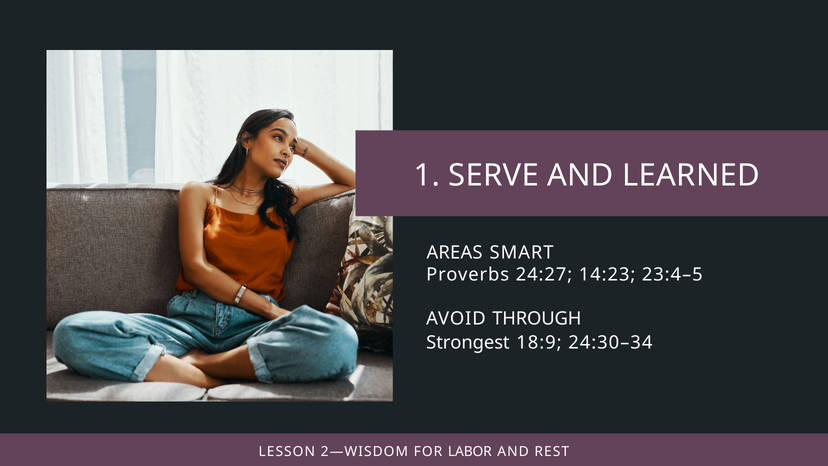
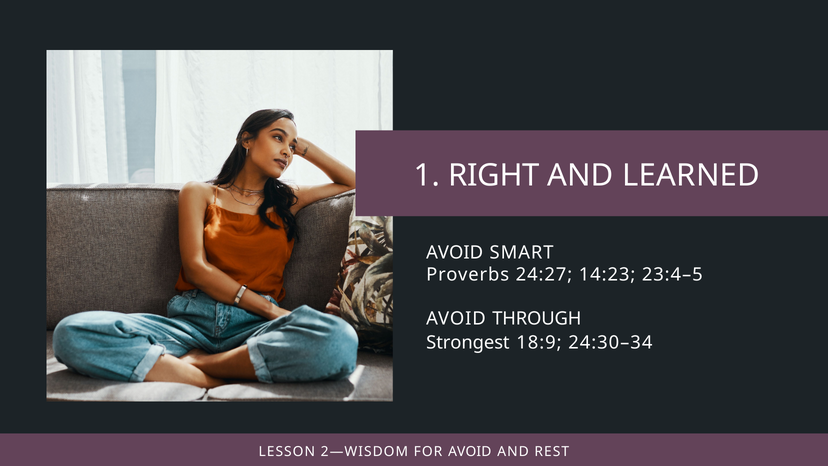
SERVE: SERVE -> RIGHT
AREAS at (455, 252): AREAS -> AVOID
LABOR at (470, 451): LABOR -> AVOID
